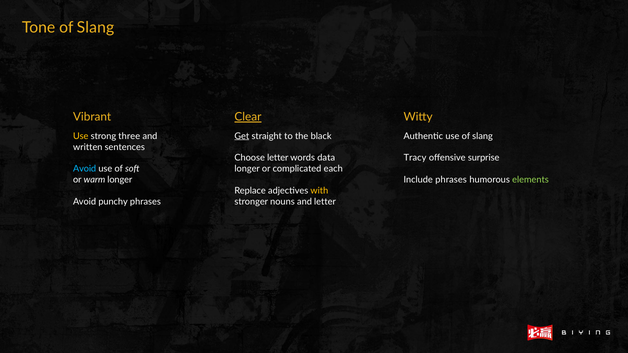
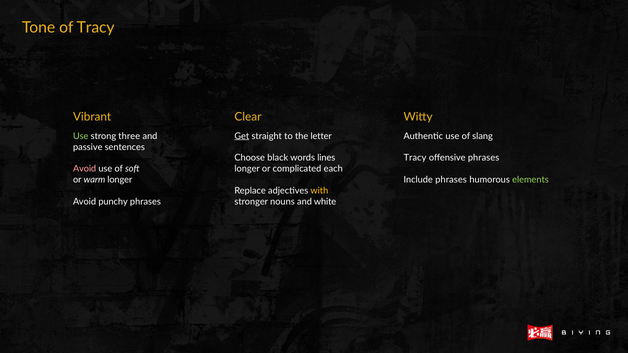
Tone of Slang: Slang -> Tracy
Clear underline: present -> none
Use at (81, 136) colour: yellow -> light green
black: black -> letter
written: written -> passive
Choose letter: letter -> black
data: data -> lines
offensive surprise: surprise -> phrases
Avoid at (85, 169) colour: light blue -> pink
and letter: letter -> white
